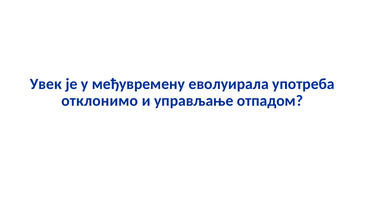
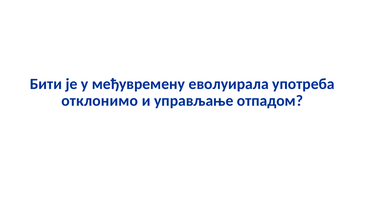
Увек: Увек -> Бити
